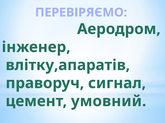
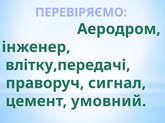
влітку,апаратів: влітку,апаратів -> влітку,передачі
